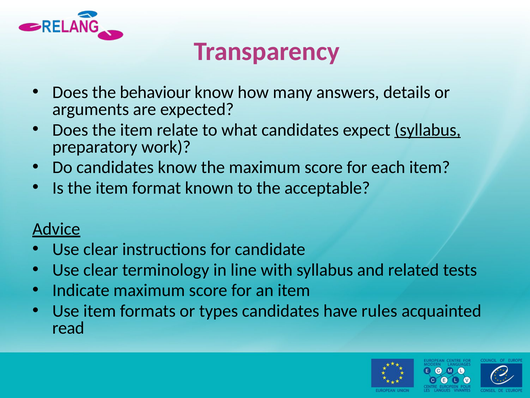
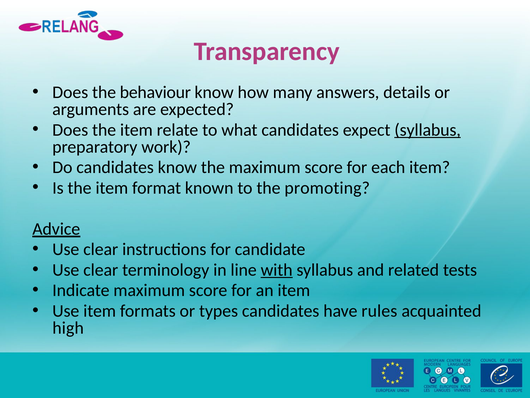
acceptable: acceptable -> promoting
with underline: none -> present
read: read -> high
